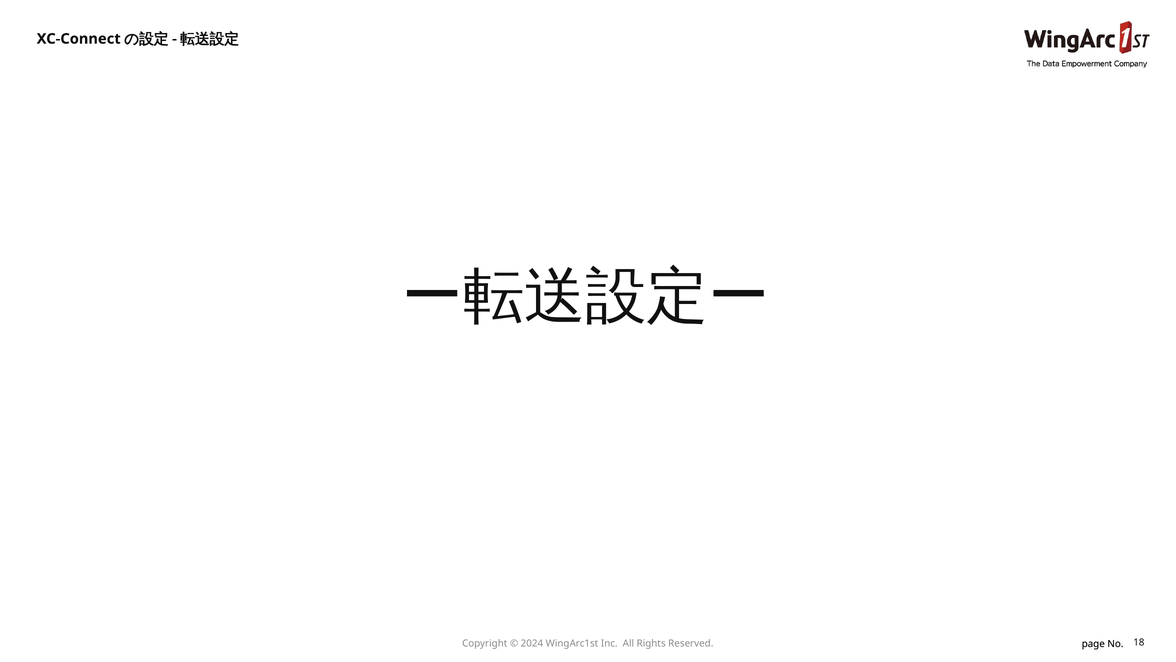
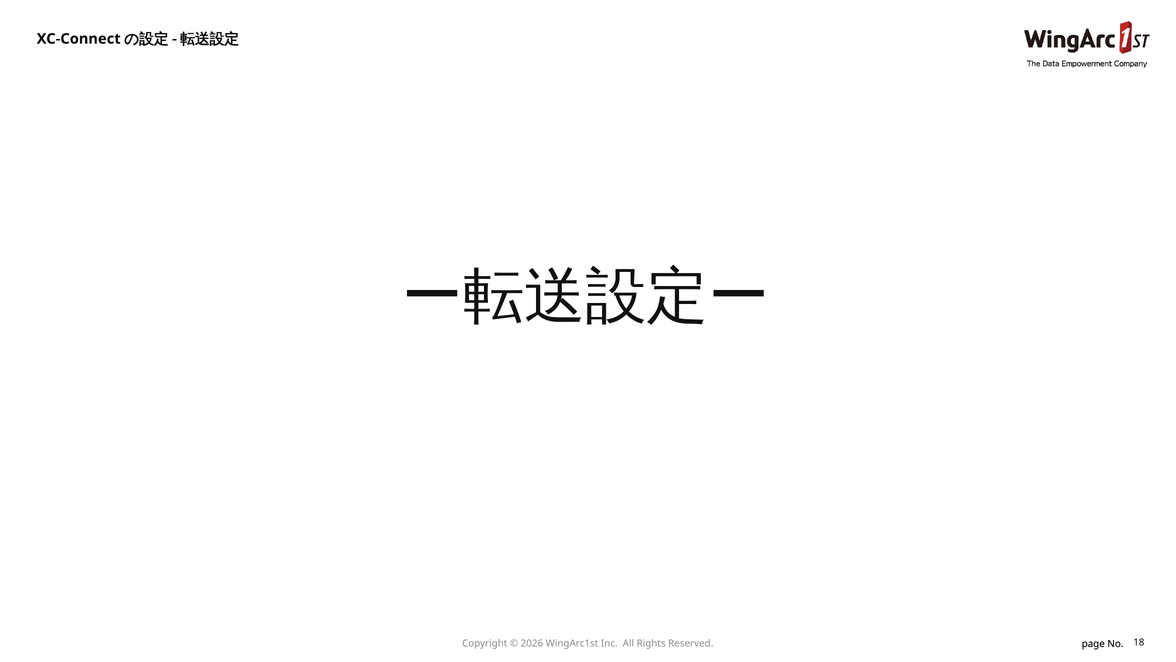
2024: 2024 -> 2026
